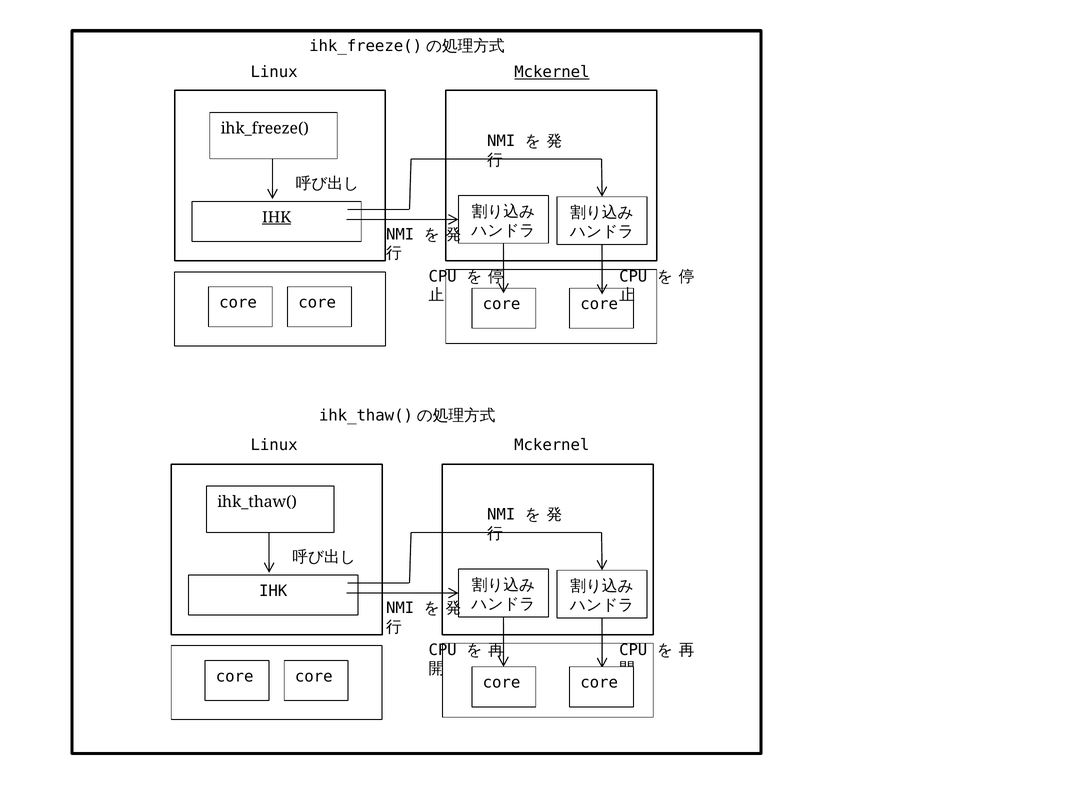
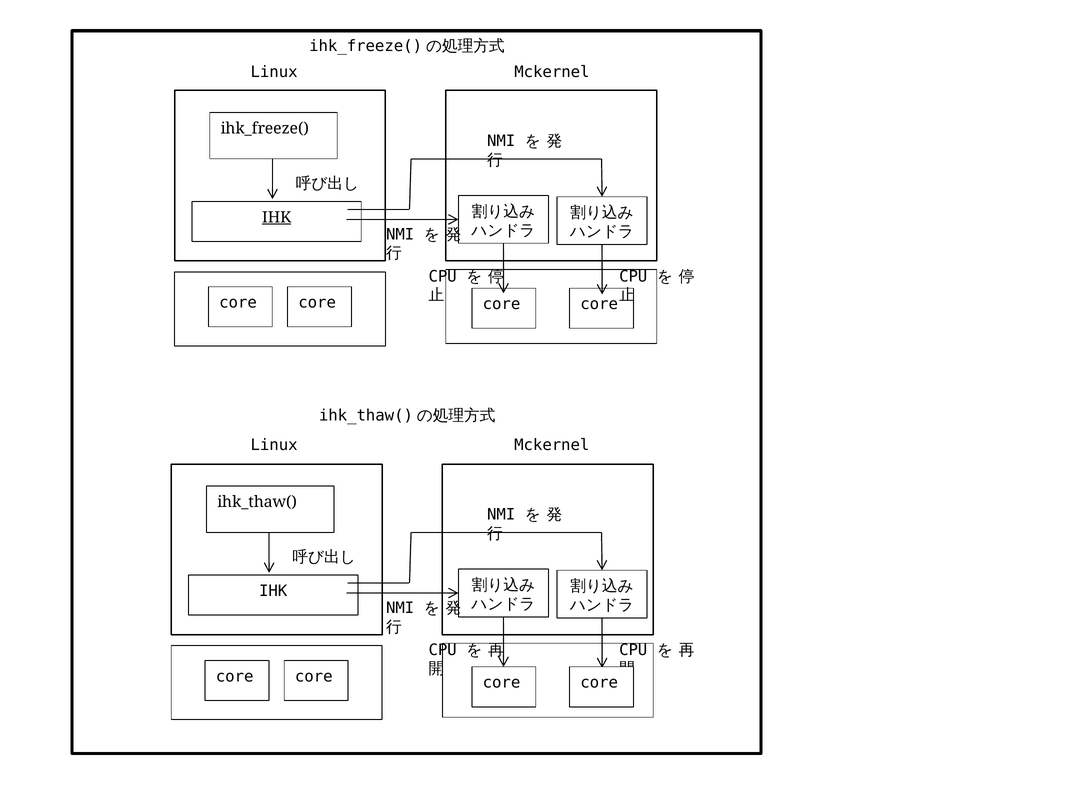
Mckernel at (552, 72) underline: present -> none
